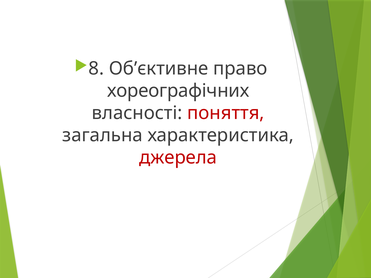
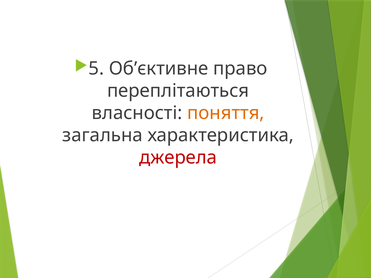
8: 8 -> 5
хореографічних: хореографічних -> переплітаються
поняття colour: red -> orange
